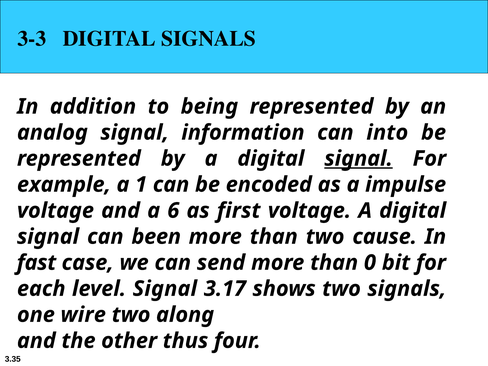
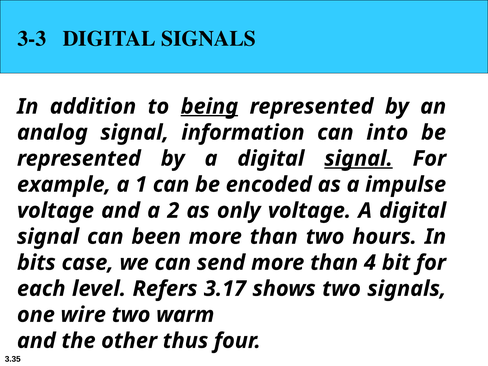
being underline: none -> present
6: 6 -> 2
first: first -> only
cause: cause -> hours
fast: fast -> bits
0: 0 -> 4
level Signal: Signal -> Refers
along: along -> warm
